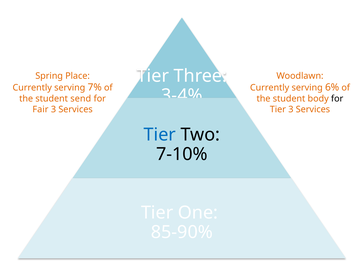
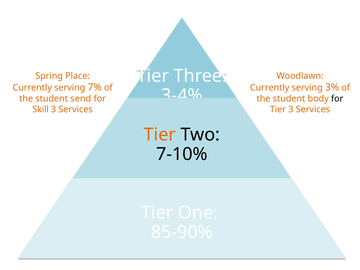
6%: 6% -> 3%
Fair: Fair -> Skill
Tier at (160, 135) colour: blue -> orange
